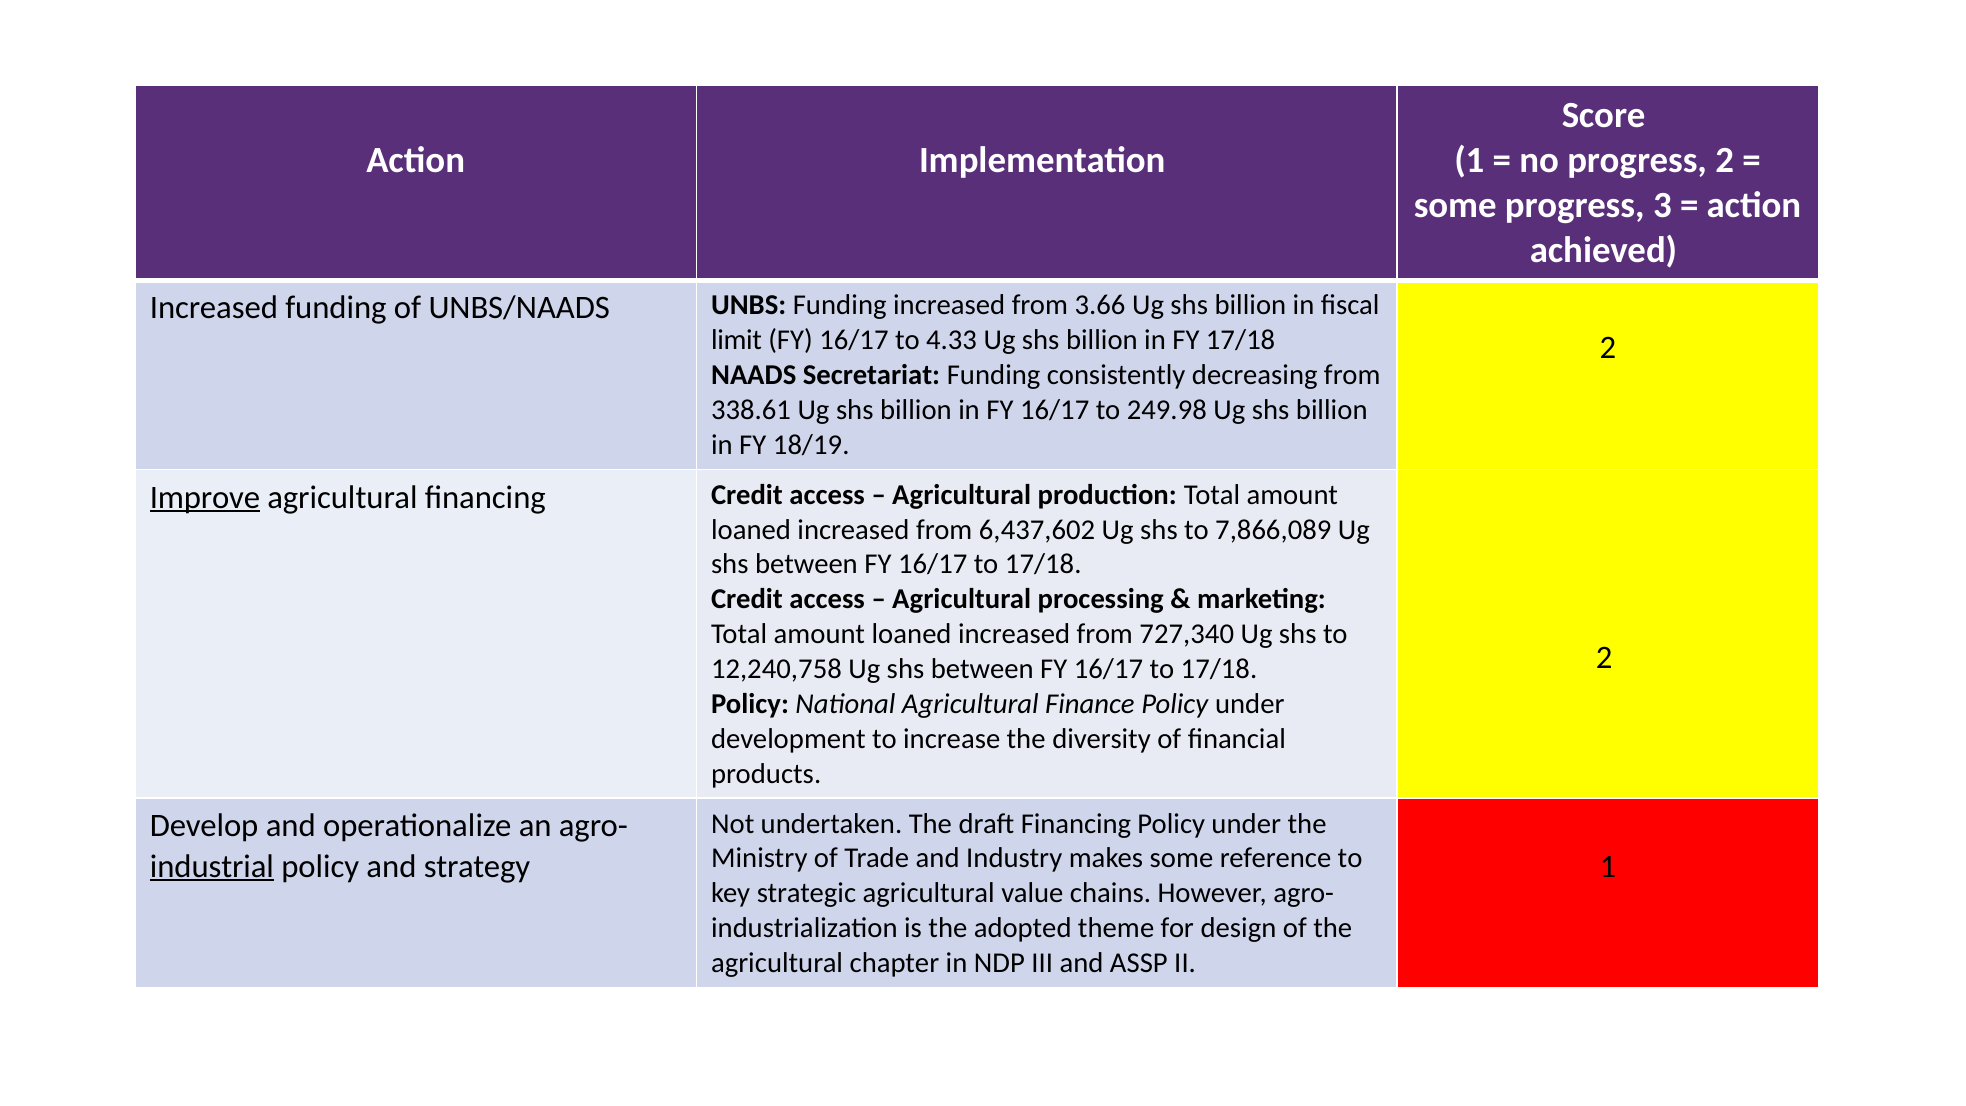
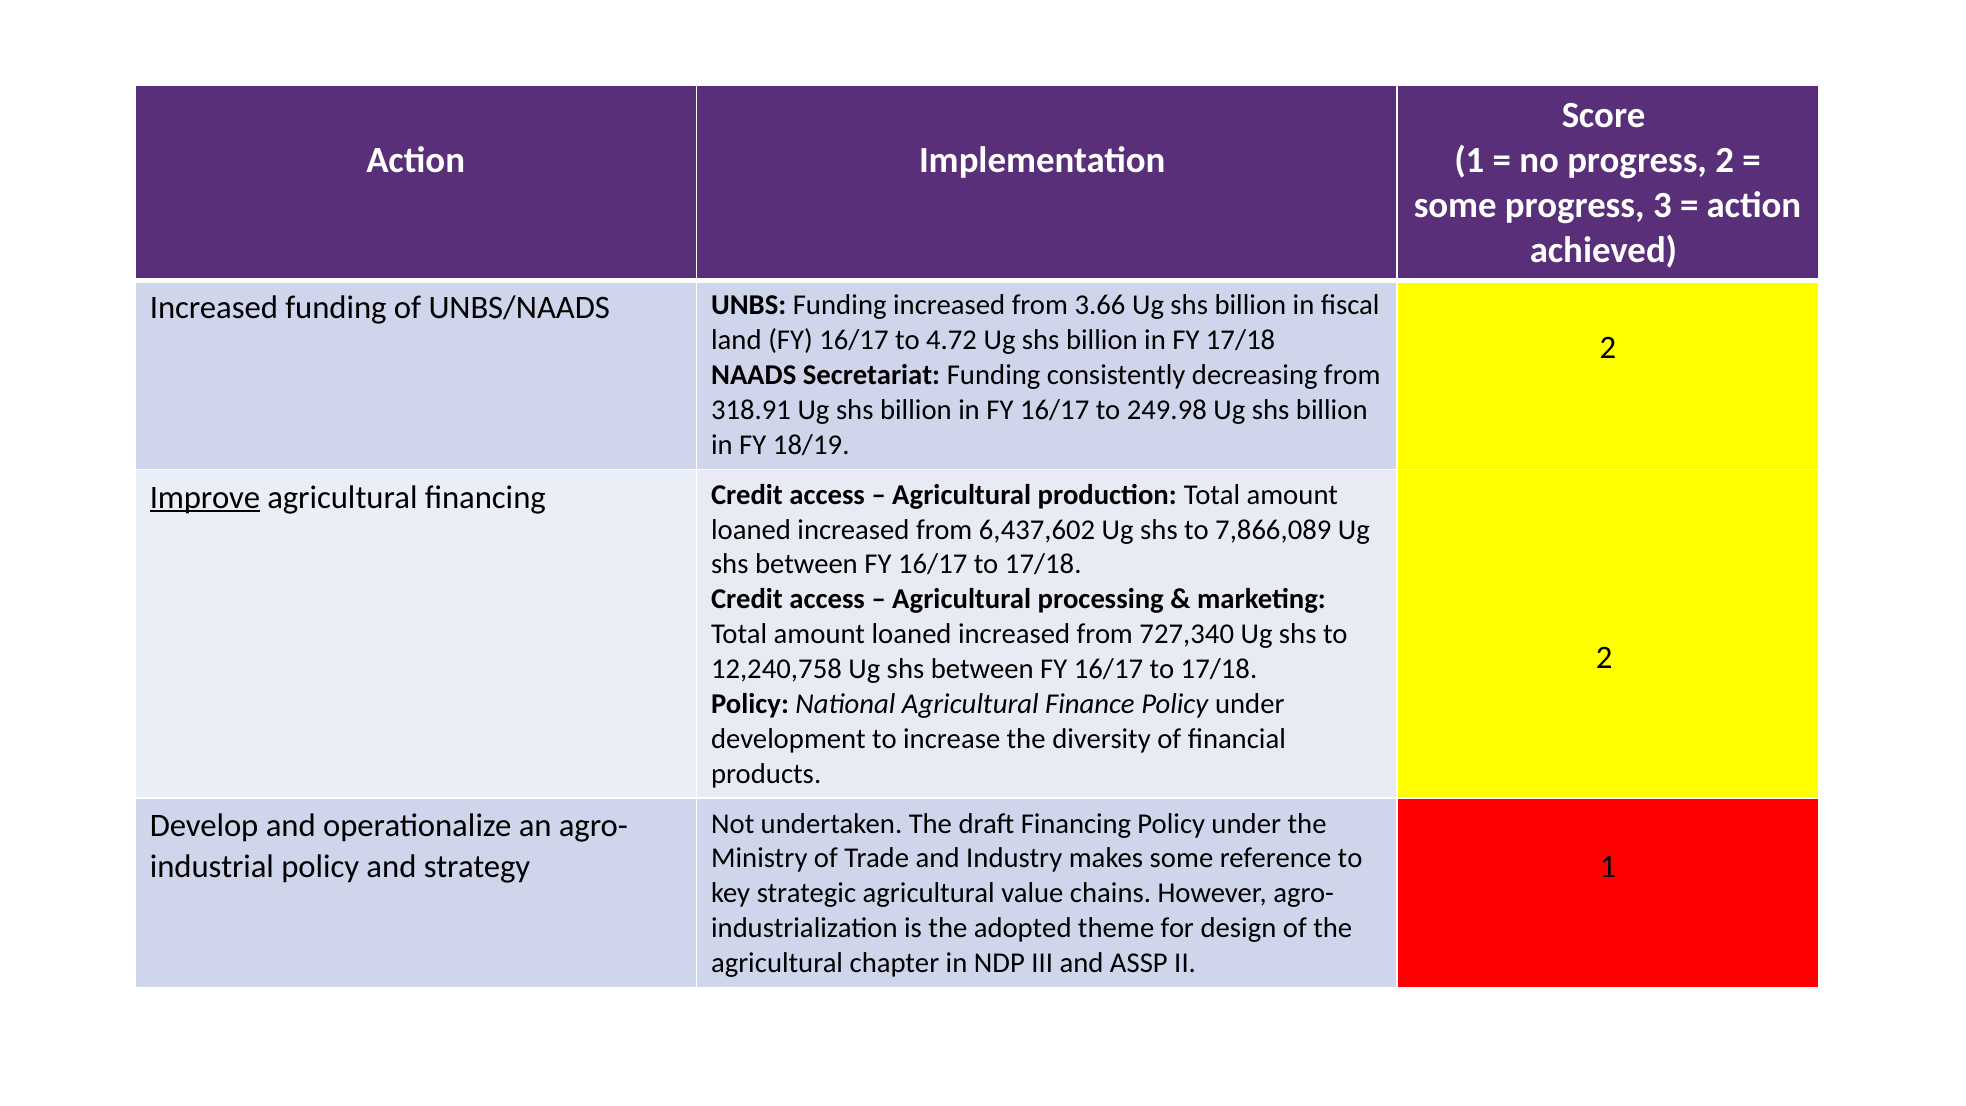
limit: limit -> land
4.33: 4.33 -> 4.72
338.61: 338.61 -> 318.91
industrial underline: present -> none
